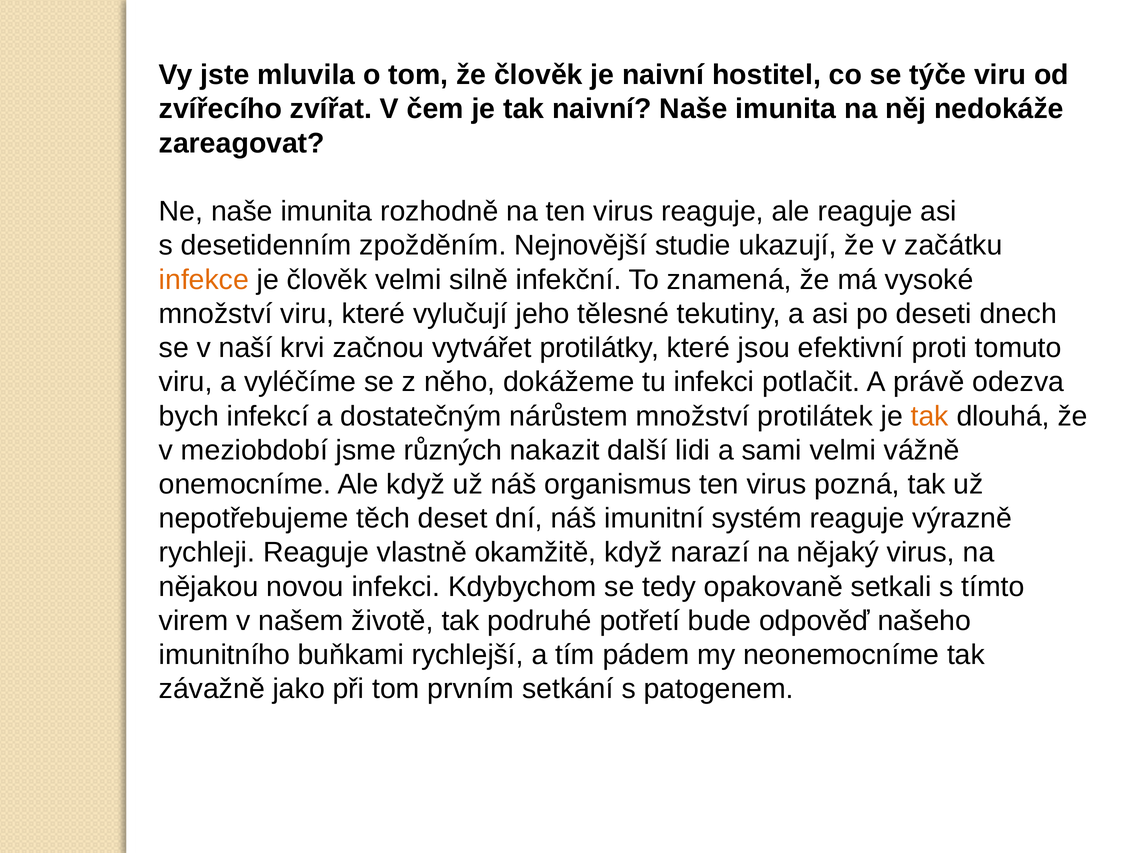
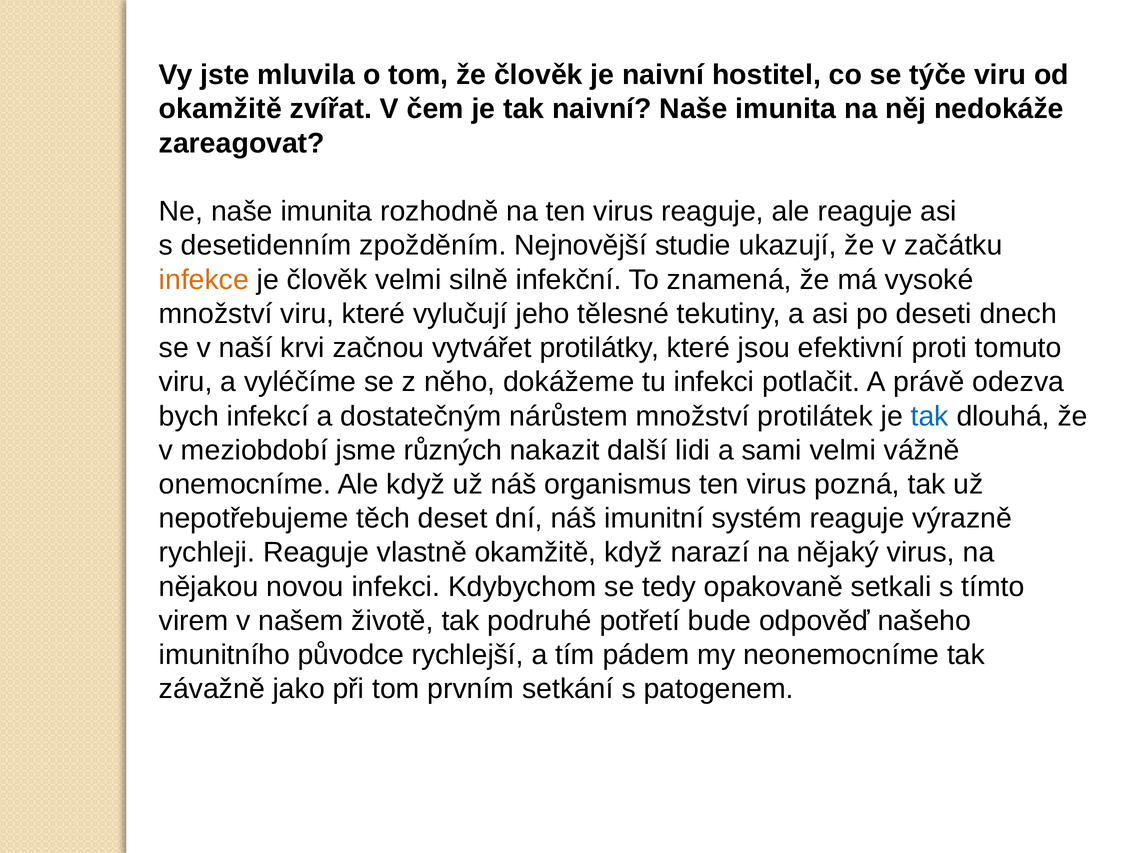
zvířecího at (221, 109): zvířecího -> okamžitě
tak at (930, 416) colour: orange -> blue
buňkami: buňkami -> původce
